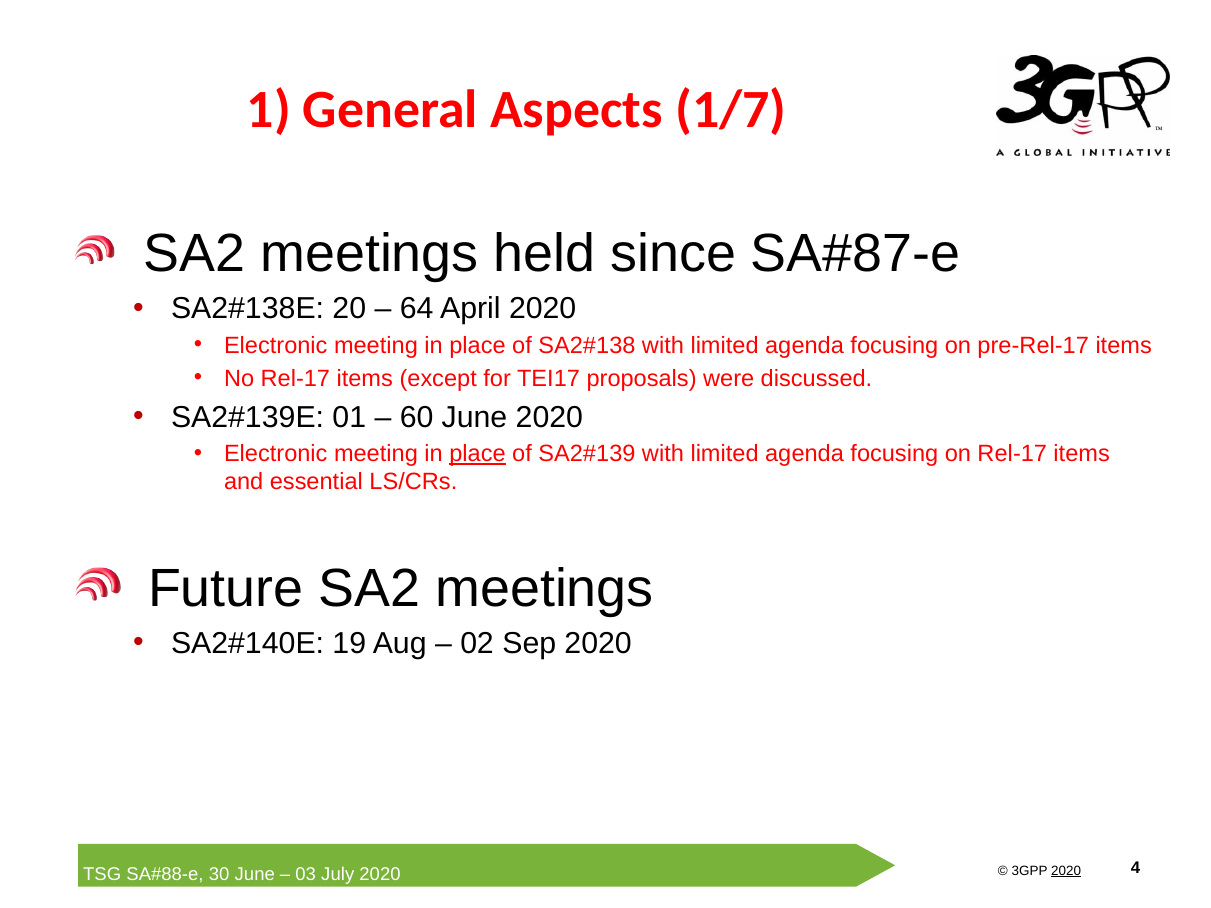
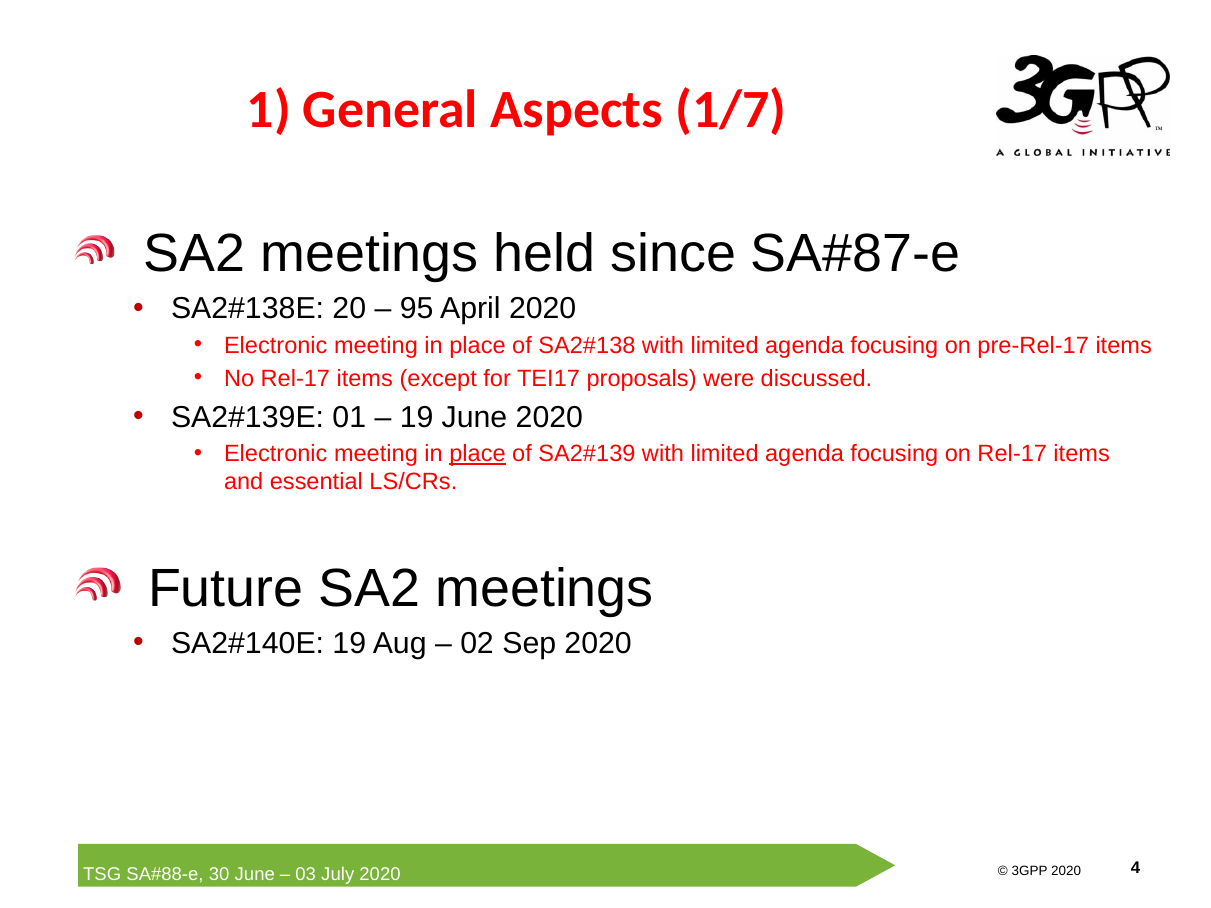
64: 64 -> 95
60 at (417, 417): 60 -> 19
2020 at (1066, 871) underline: present -> none
